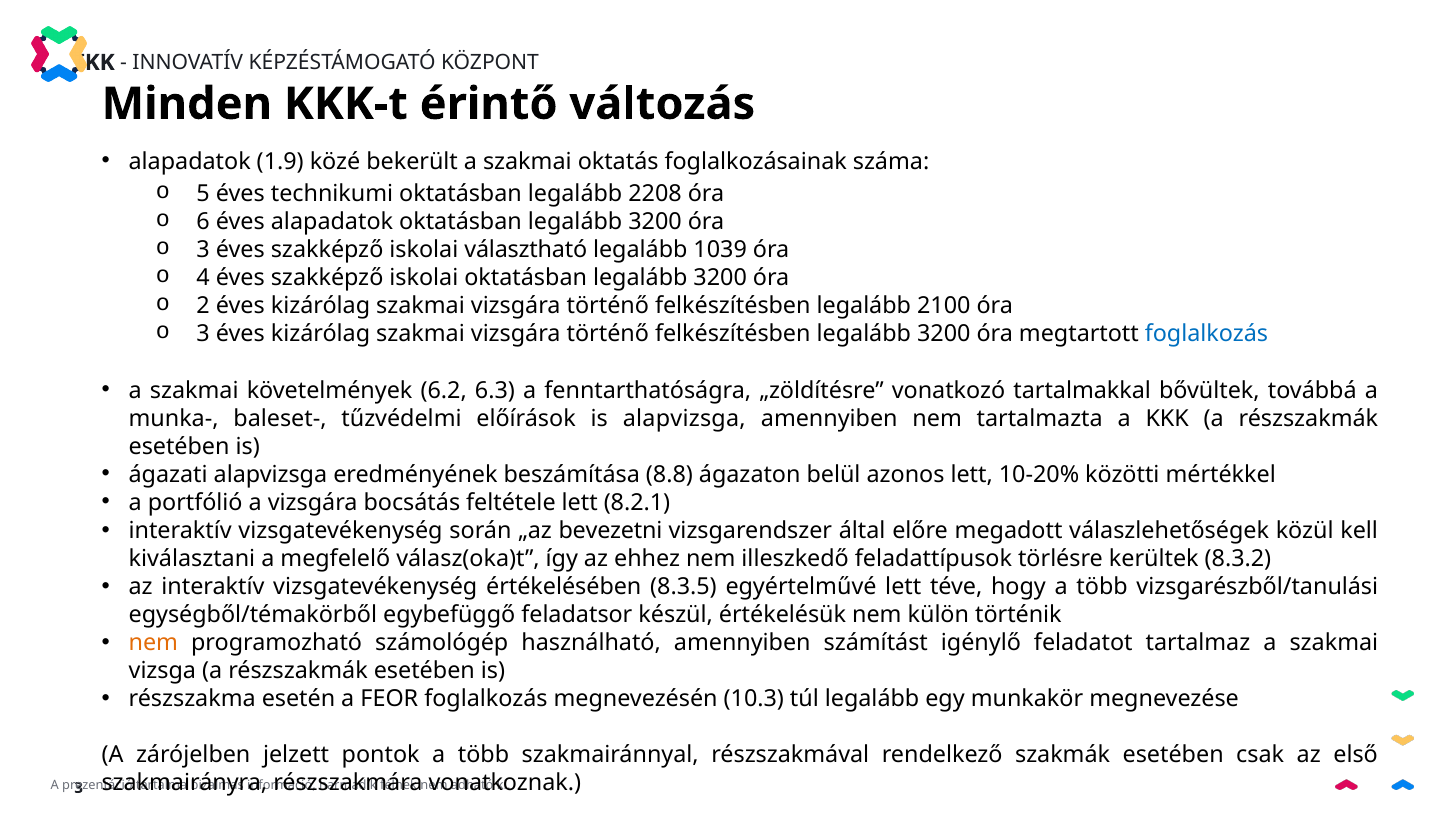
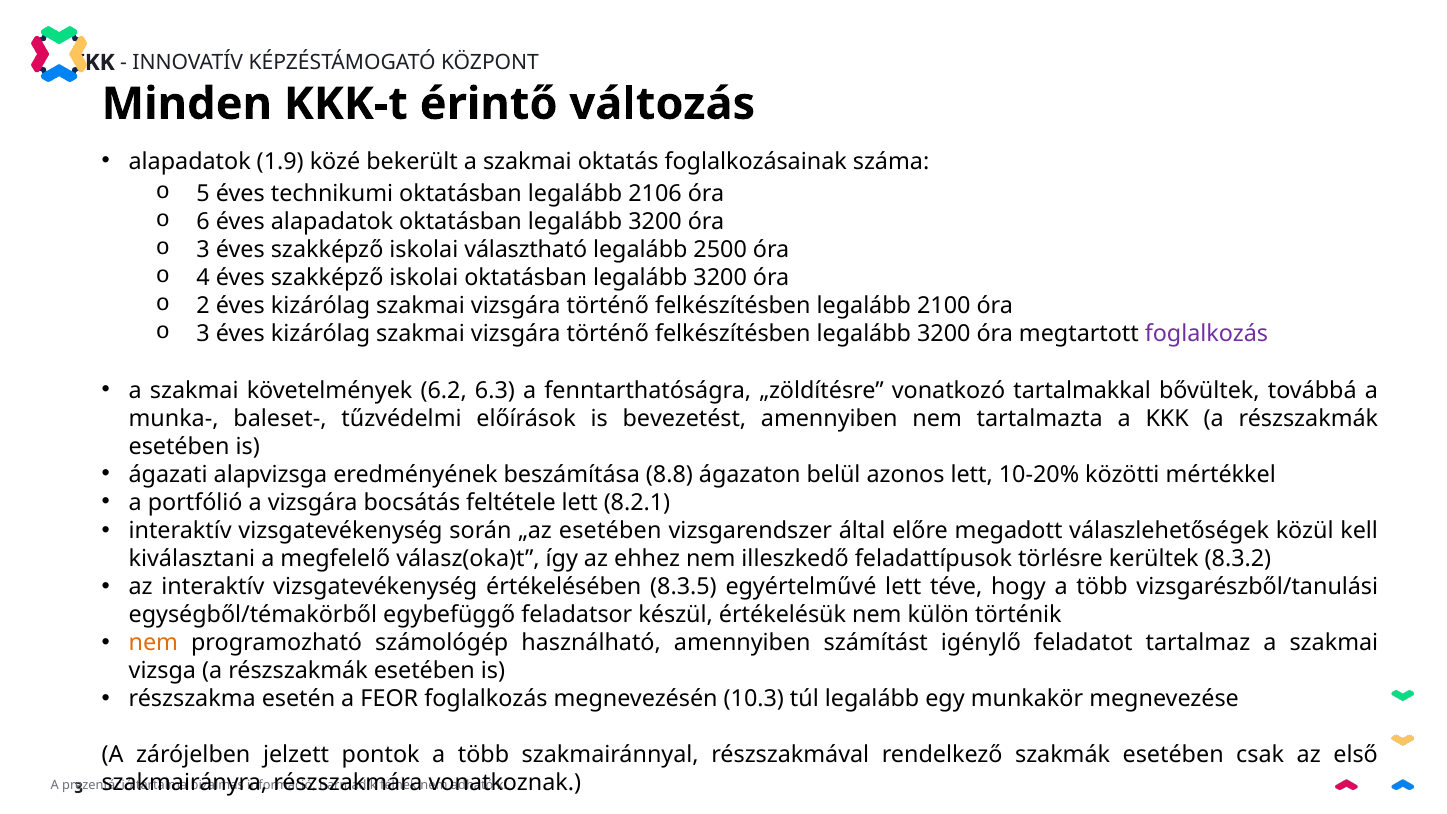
2208: 2208 -> 2106
1039: 1039 -> 2500
foglalkozás at (1206, 334) colour: blue -> purple
is alapvizsga: alapvizsga -> bevezetést
„az bevezetni: bevezetni -> esetében
